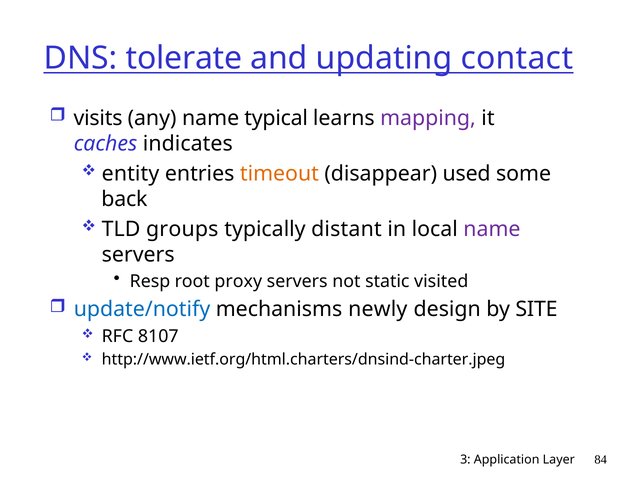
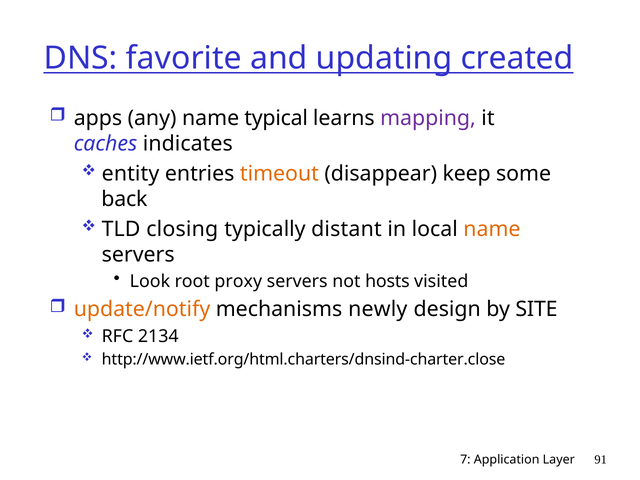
tolerate: tolerate -> favorite
contact: contact -> created
visits: visits -> apps
used: used -> keep
groups: groups -> closing
name at (492, 229) colour: purple -> orange
Resp: Resp -> Look
static: static -> hosts
update/notify colour: blue -> orange
8107: 8107 -> 2134
http://www.ietf.org/html.charters/dnsind-charter.jpeg: http://www.ietf.org/html.charters/dnsind-charter.jpeg -> http://www.ietf.org/html.charters/dnsind-charter.close
3: 3 -> 7
84: 84 -> 91
